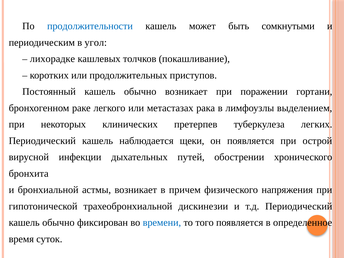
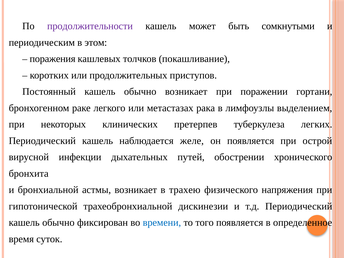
продолжительности colour: blue -> purple
угол: угол -> этом
лихорадке: лихорадке -> поражения
щеки: щеки -> желе
причем: причем -> трахею
